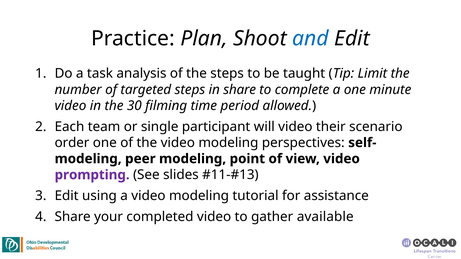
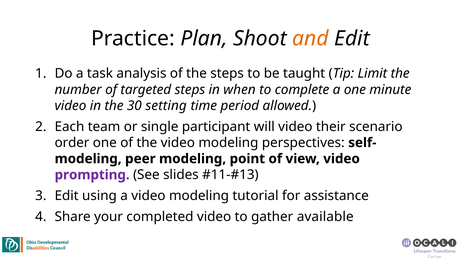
and colour: blue -> orange
in share: share -> when
filming: filming -> setting
